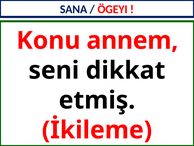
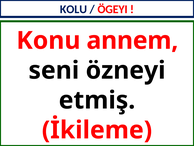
SANA: SANA -> KOLU
dikkat: dikkat -> özneyi
